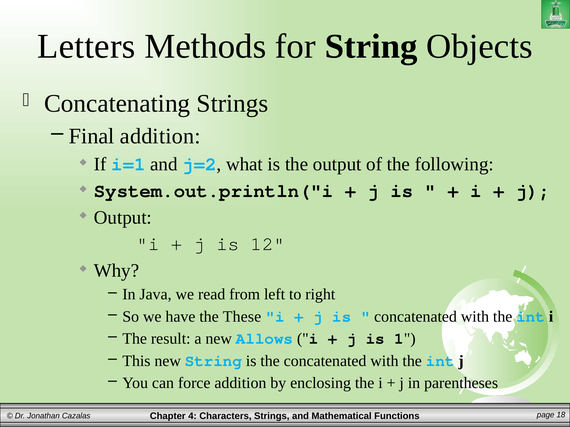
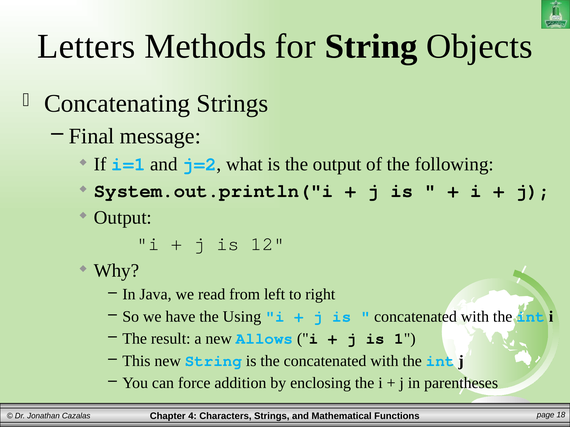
Final addition: addition -> message
These: These -> Using
